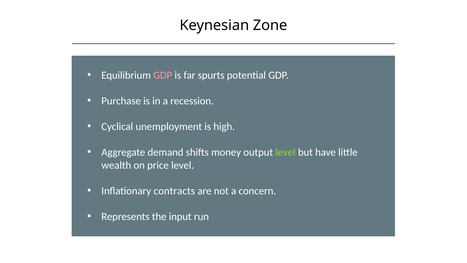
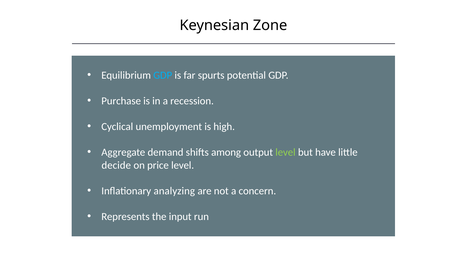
GDP at (163, 75) colour: pink -> light blue
money: money -> among
wealth: wealth -> decide
contracts: contracts -> analyzing
